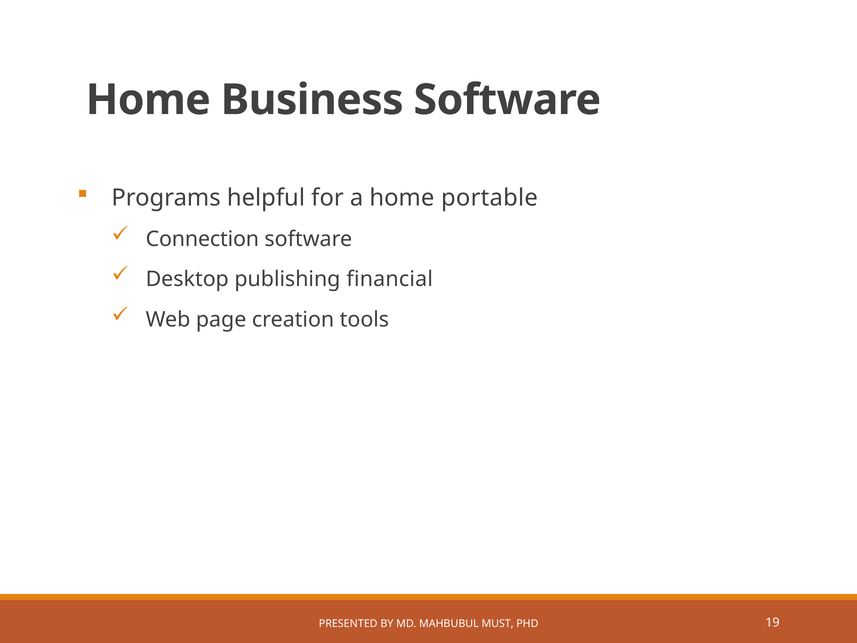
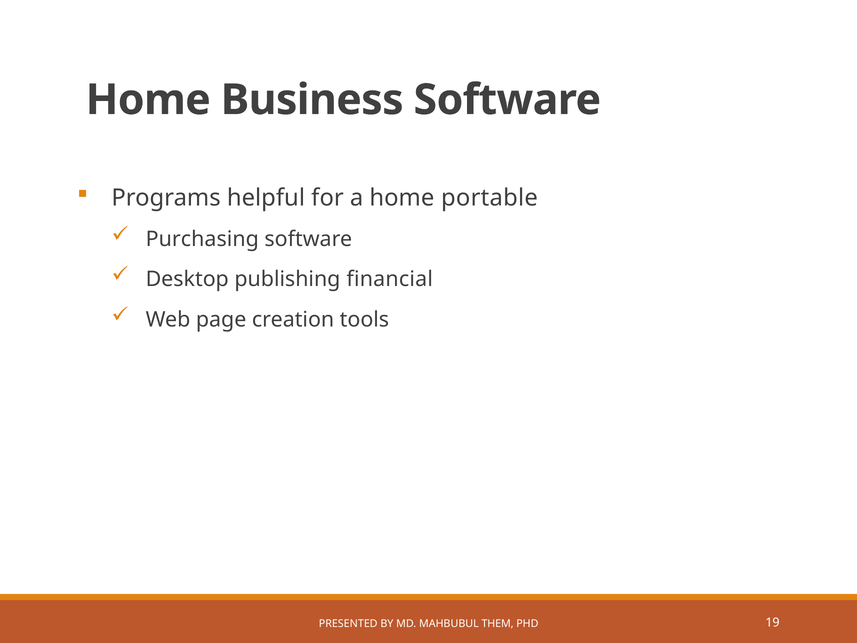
Connection: Connection -> Purchasing
MUST: MUST -> THEM
